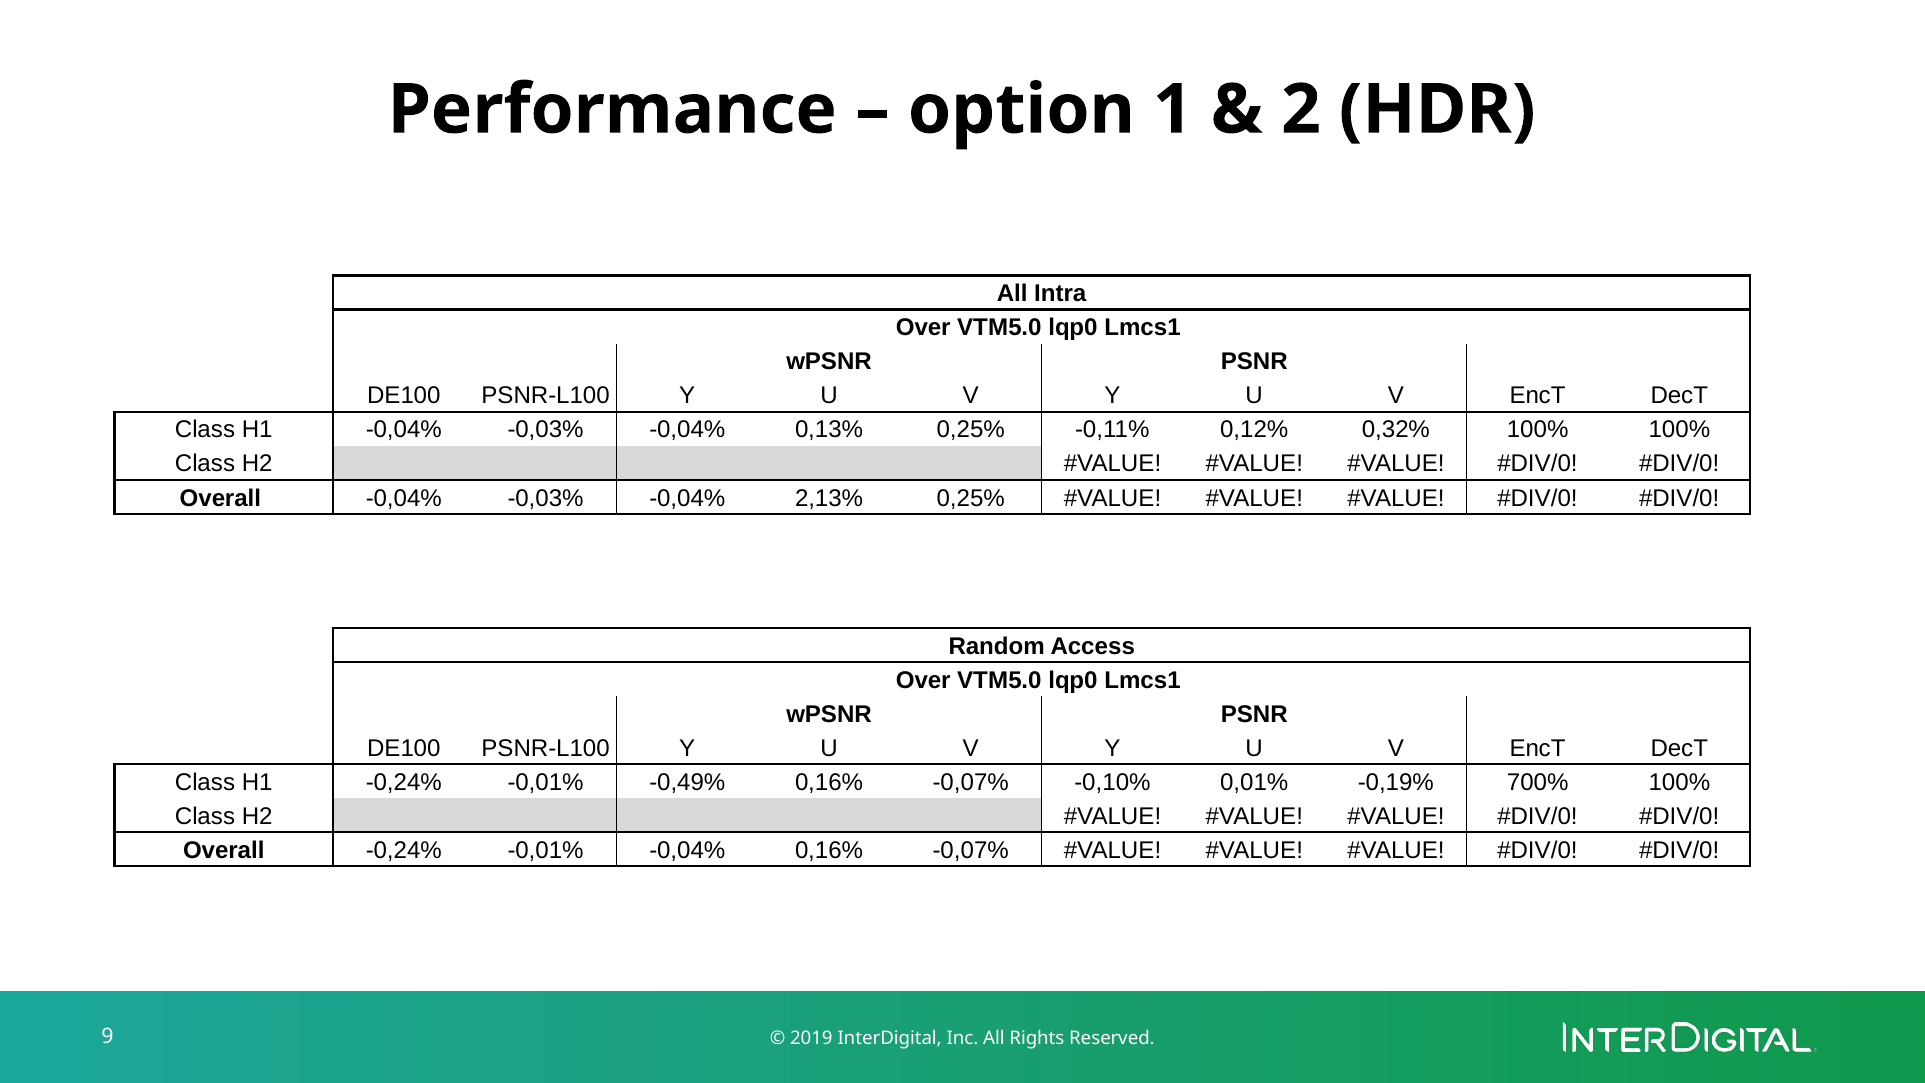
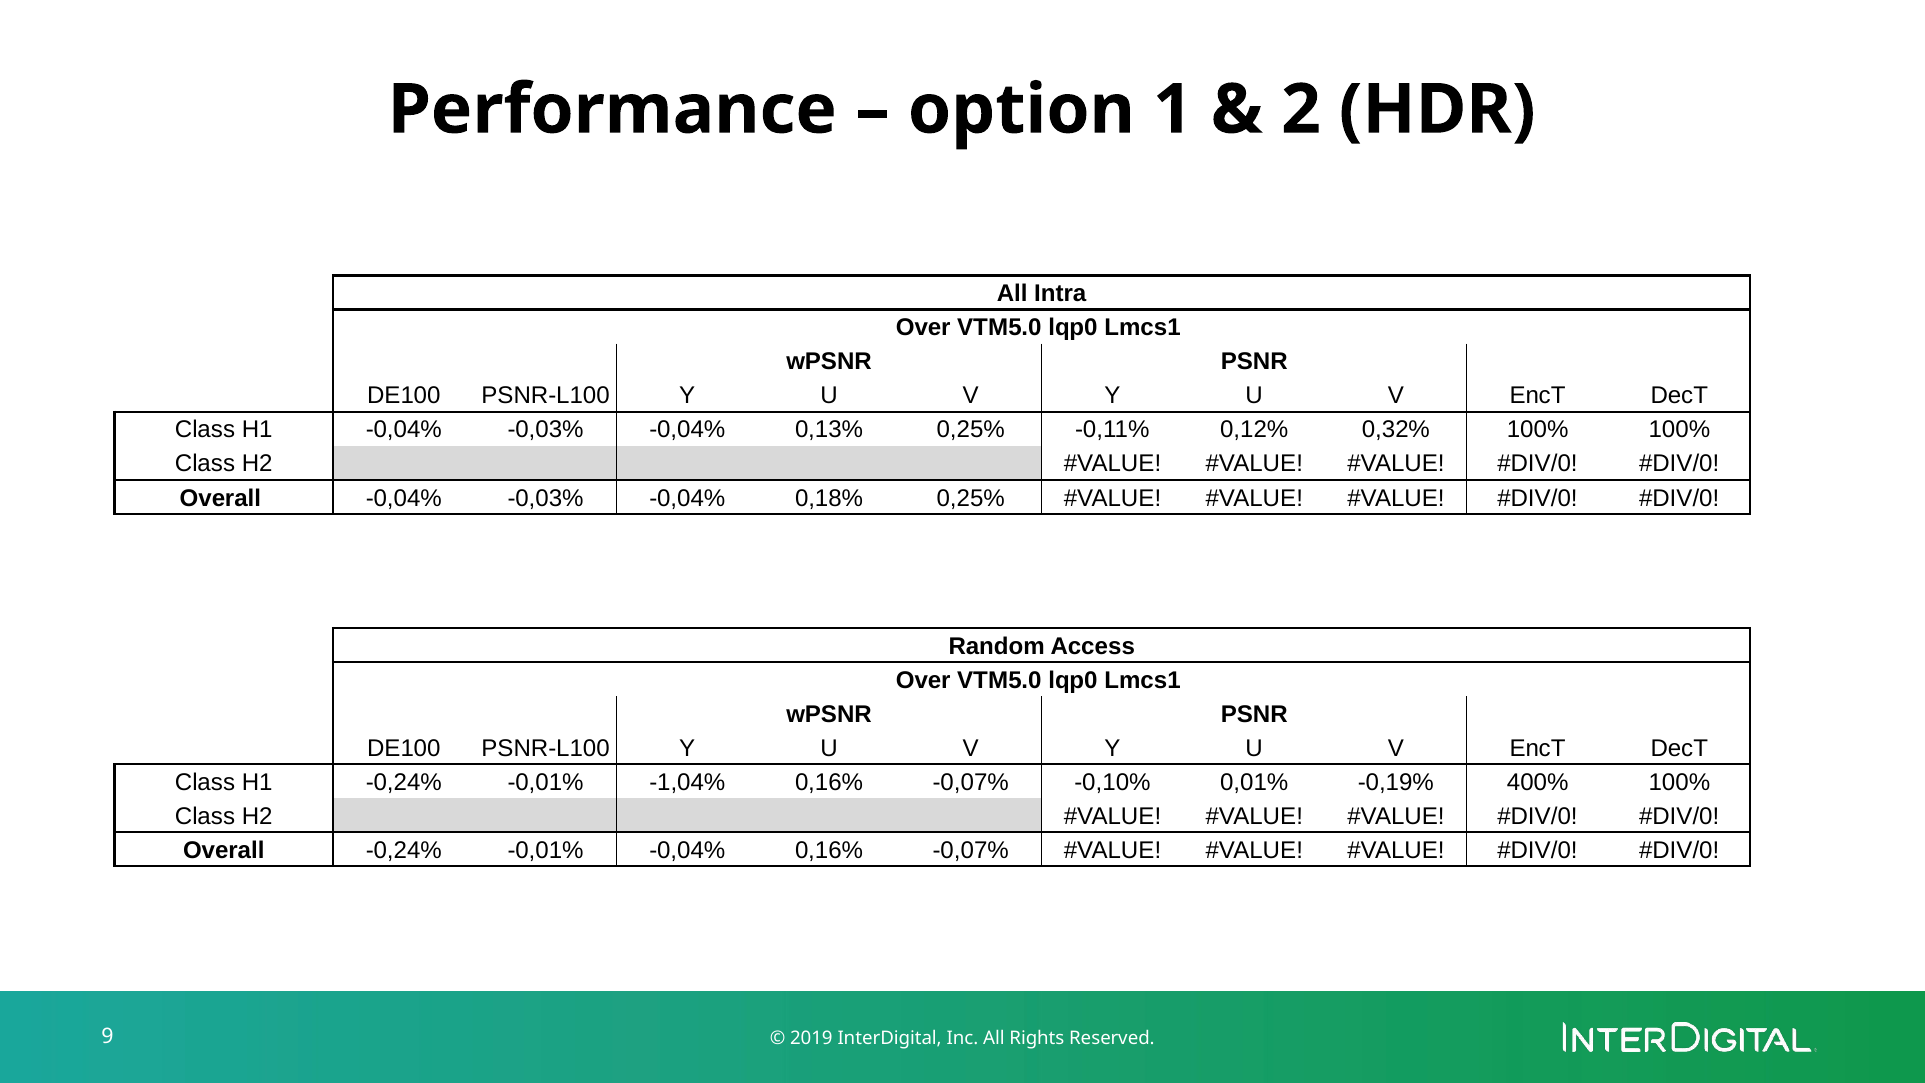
2,13%: 2,13% -> 0,18%
-0,49%: -0,49% -> -1,04%
700%: 700% -> 400%
